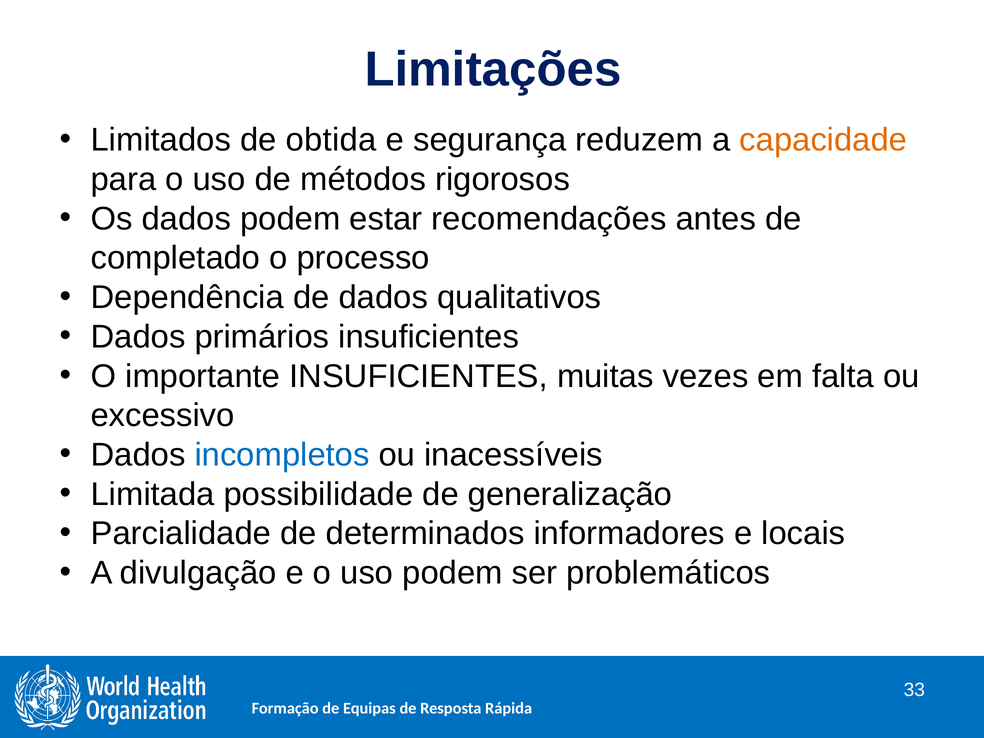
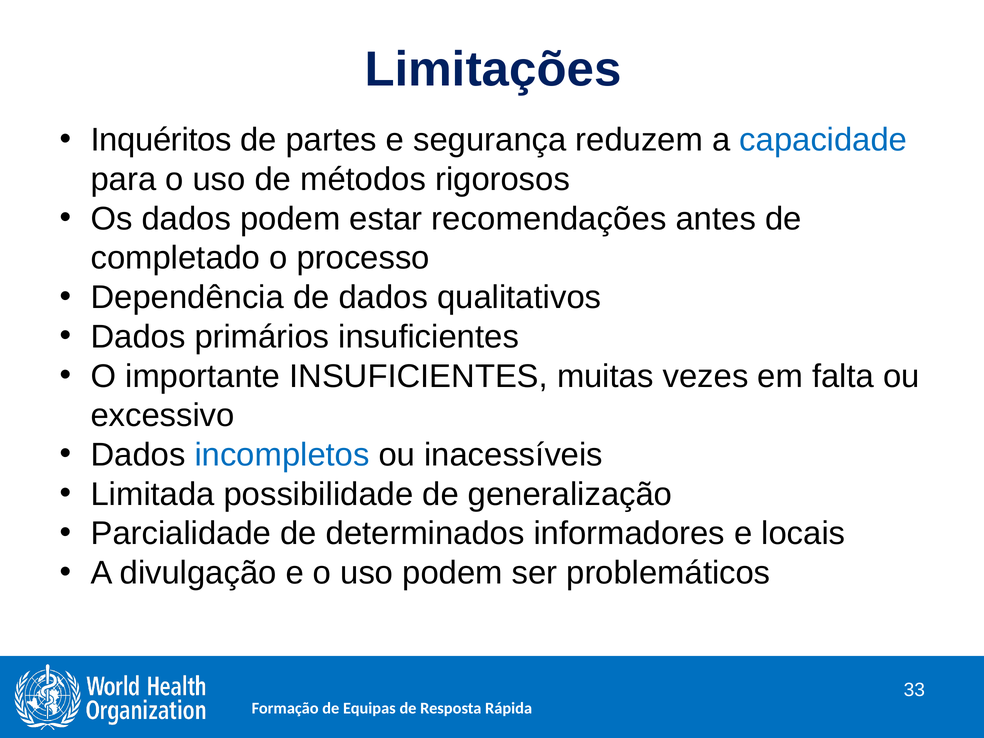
Limitados: Limitados -> Inquéritos
obtida: obtida -> partes
capacidade colour: orange -> blue
